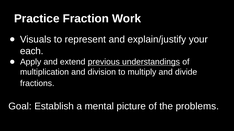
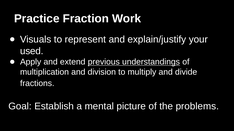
each: each -> used
